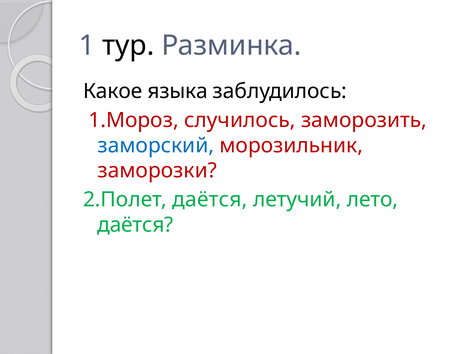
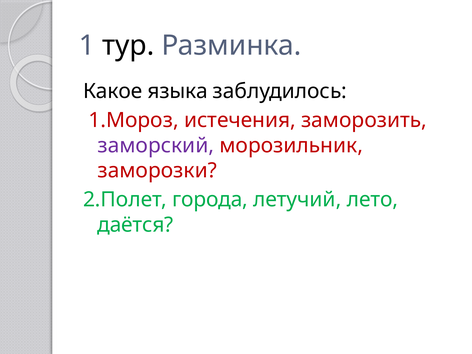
случилось: случилось -> истечения
заморский colour: blue -> purple
2.Полет даётся: даётся -> города
